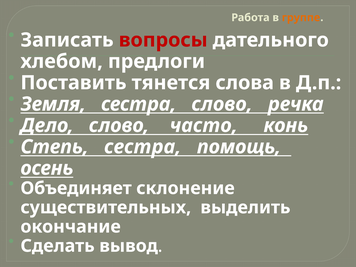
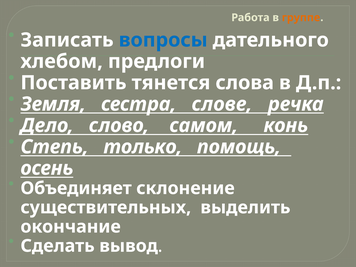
вопросы colour: red -> blue
сестра слово: слово -> слове
часто: часто -> самом
Степь сестра: сестра -> только
